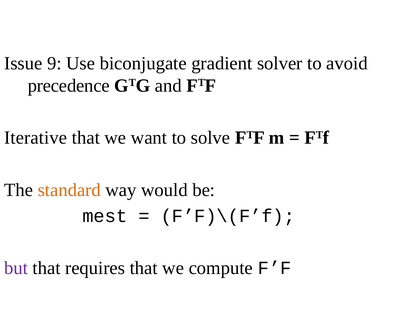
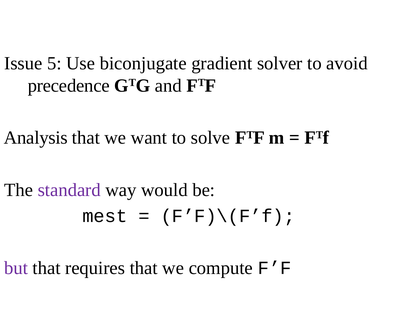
9: 9 -> 5
Iterative: Iterative -> Analysis
standard colour: orange -> purple
